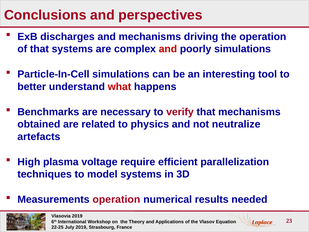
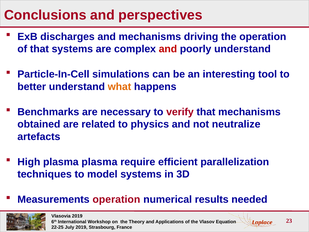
poorly simulations: simulations -> understand
what colour: red -> orange
plasma voltage: voltage -> plasma
